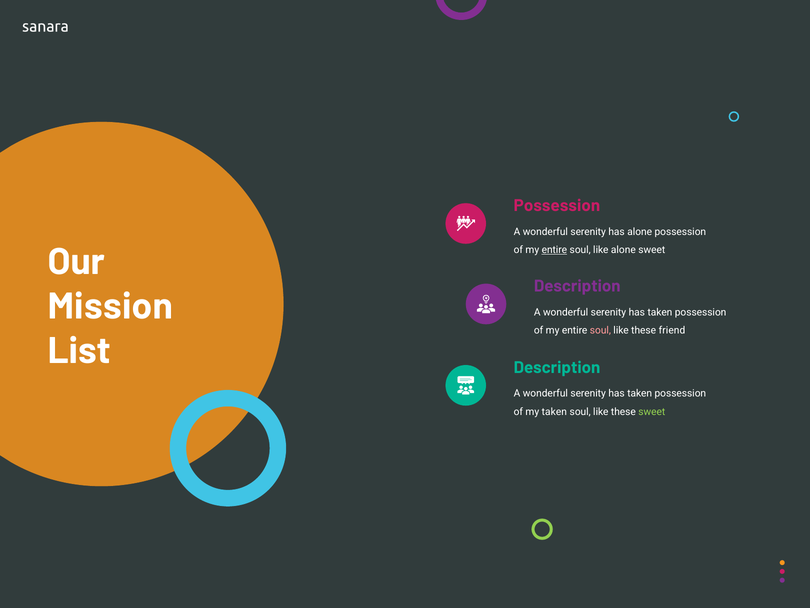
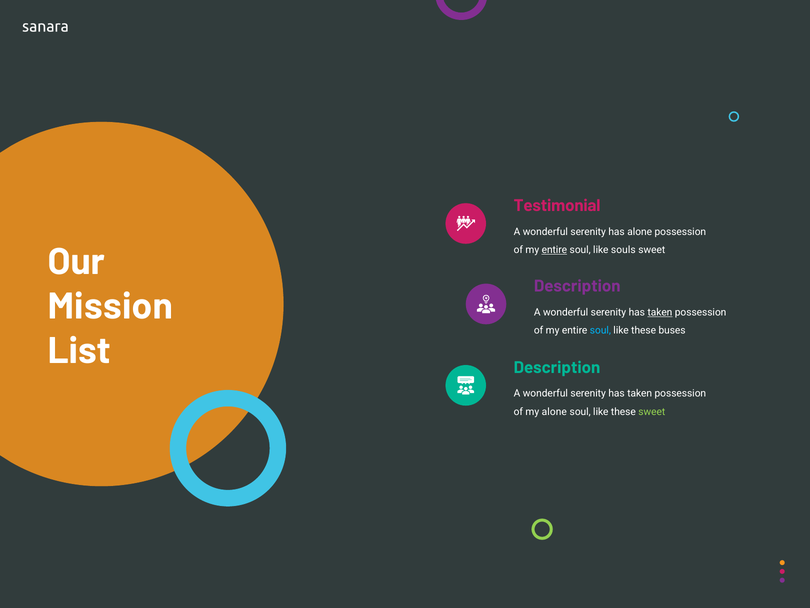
Possession at (557, 205): Possession -> Testimonial
like alone: alone -> souls
taken at (660, 312) underline: none -> present
soul at (600, 330) colour: pink -> light blue
friend: friend -> buses
my taken: taken -> alone
